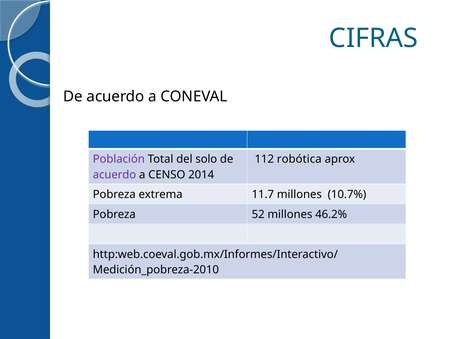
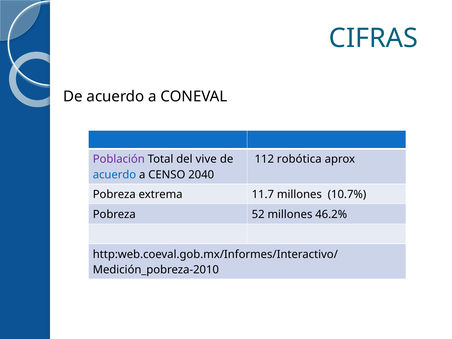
solo: solo -> vive
acuerdo at (114, 175) colour: purple -> blue
2014: 2014 -> 2040
